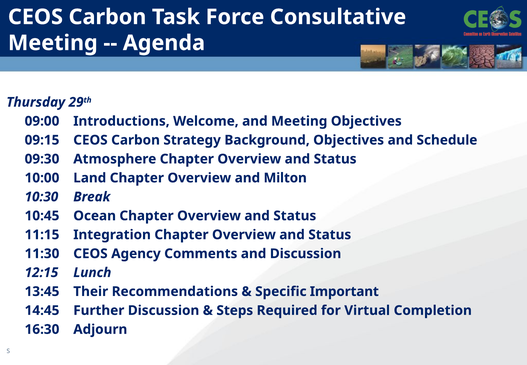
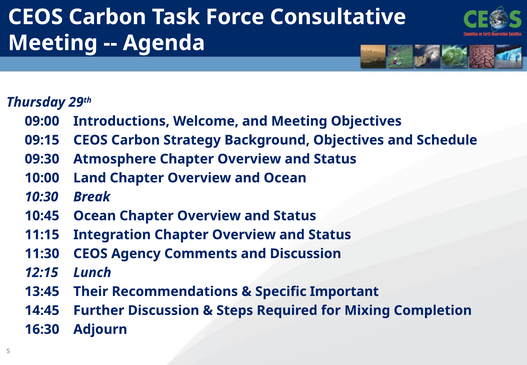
and Milton: Milton -> Ocean
Virtual: Virtual -> Mixing
